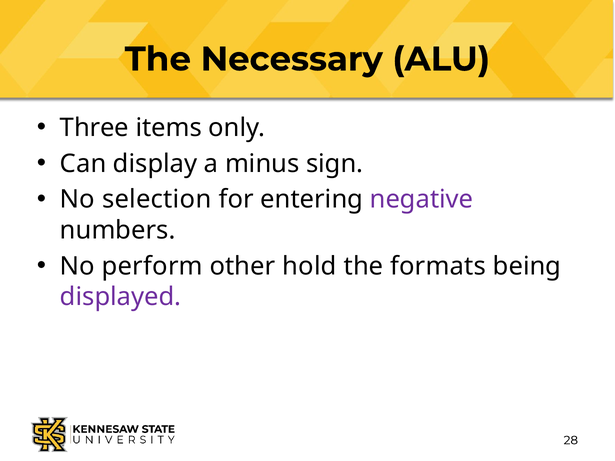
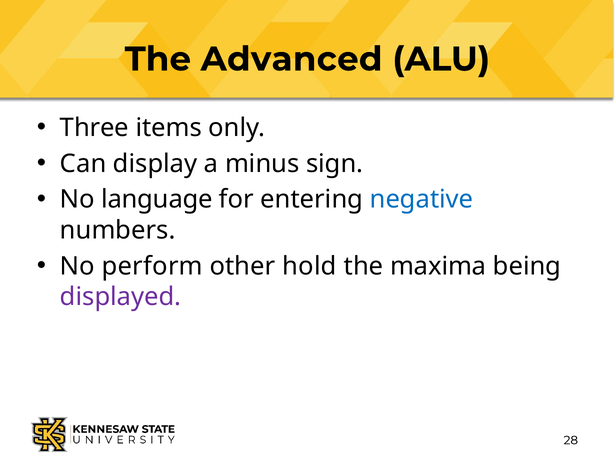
Necessary: Necessary -> Advanced
selection: selection -> language
negative colour: purple -> blue
formats: formats -> maxima
